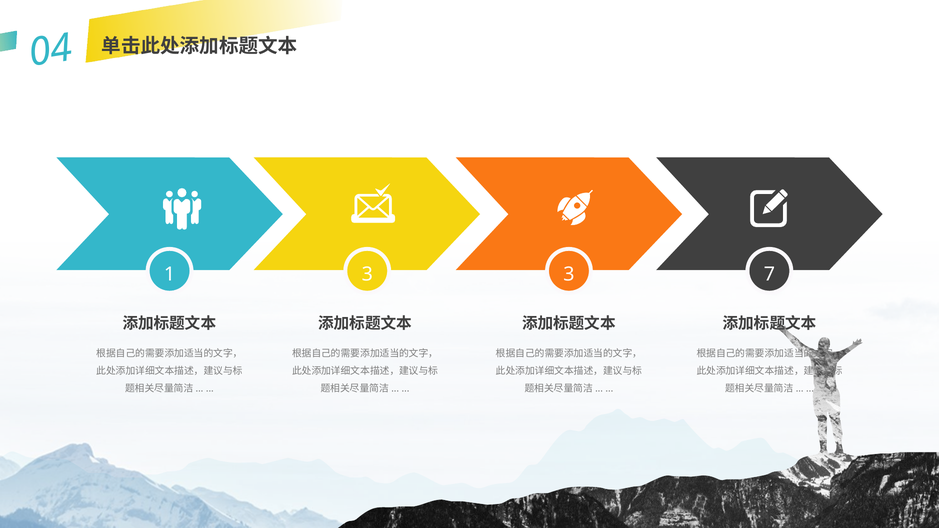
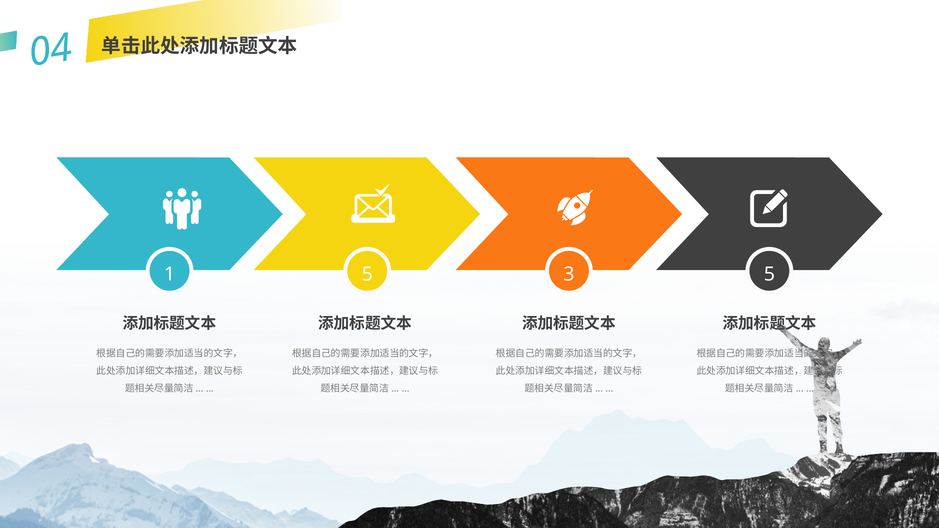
1 3: 3 -> 5
3 7: 7 -> 5
